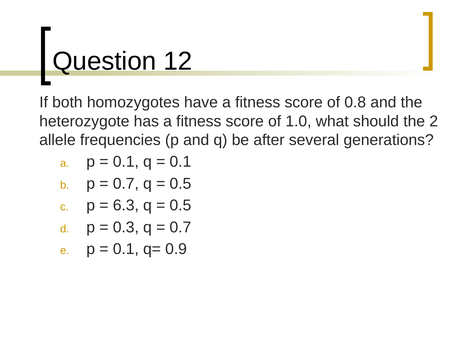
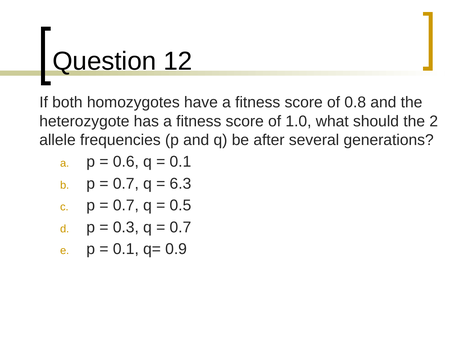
0.1 at (126, 162): 0.1 -> 0.6
0.5 at (180, 184): 0.5 -> 6.3
6.3 at (126, 205): 6.3 -> 0.7
